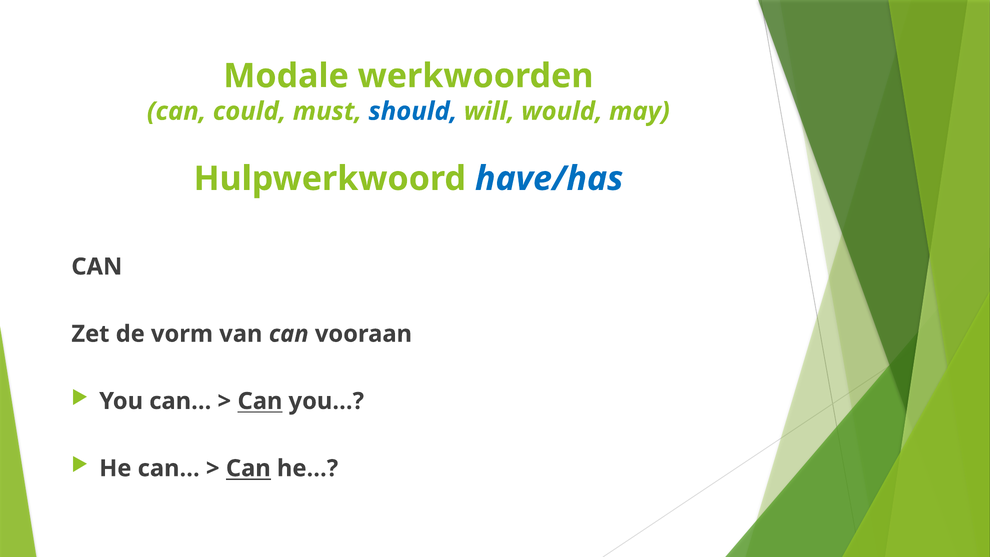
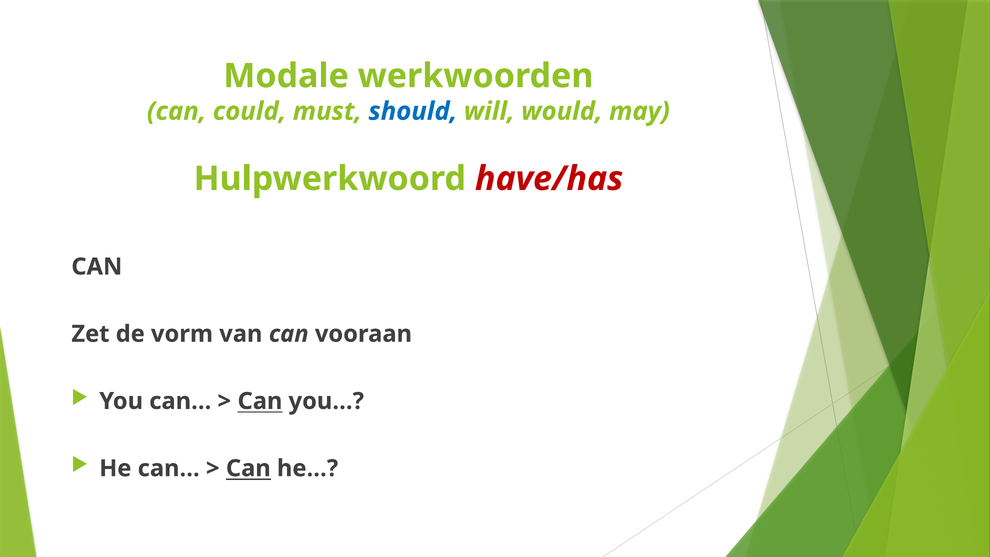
have/has colour: blue -> red
